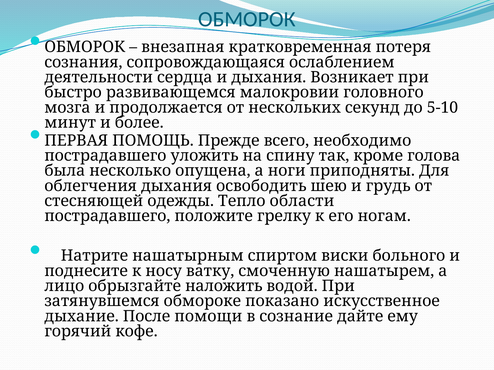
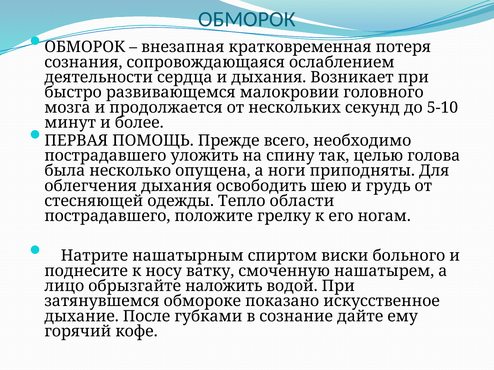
кроме: кроме -> целью
помощи: помощи -> губками
